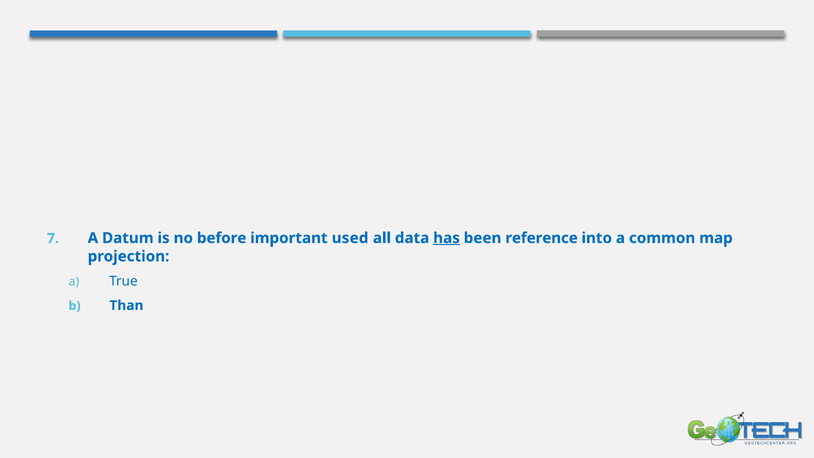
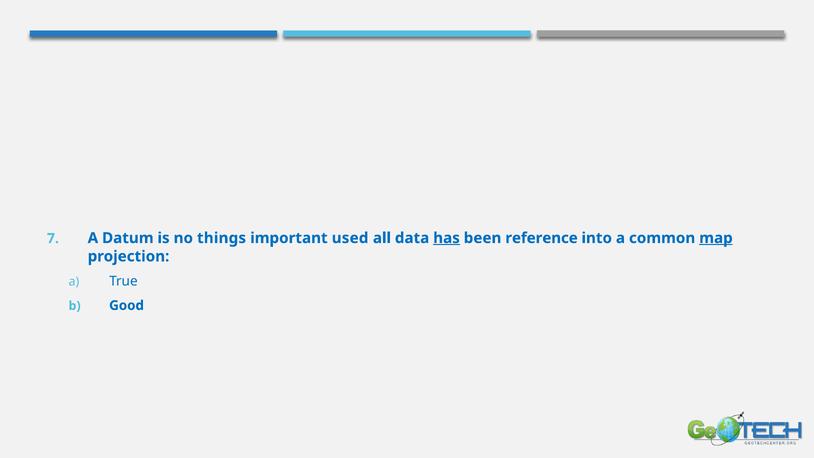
before: before -> things
map underline: none -> present
Than: Than -> Good
